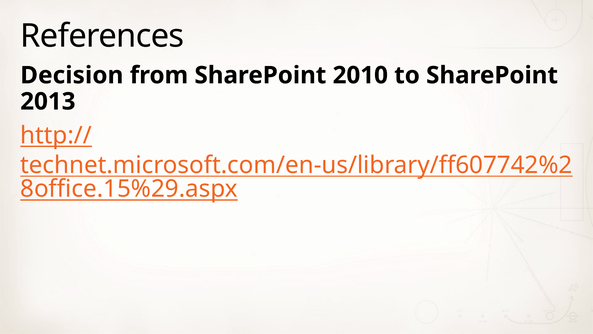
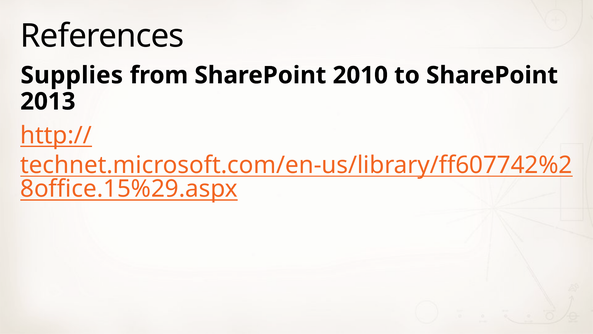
Decision: Decision -> Supplies
